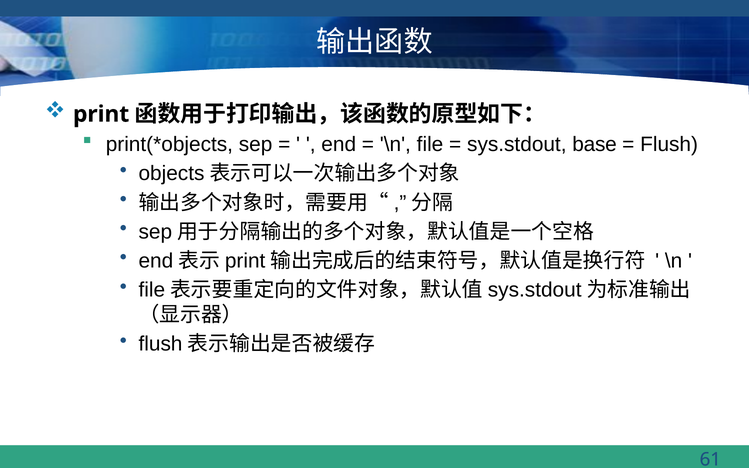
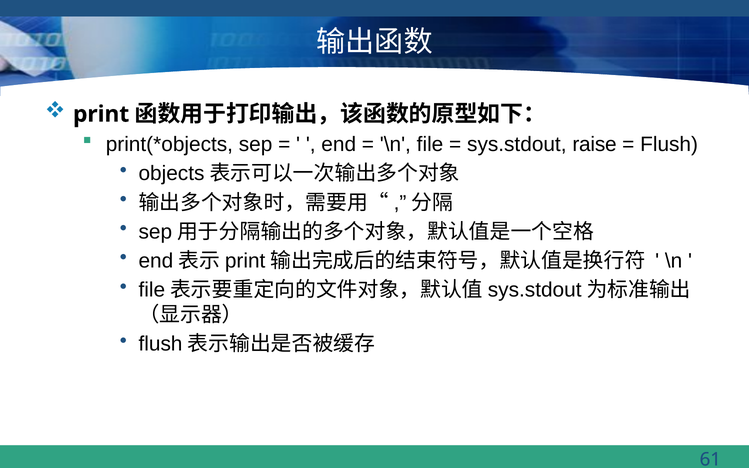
base: base -> raise
